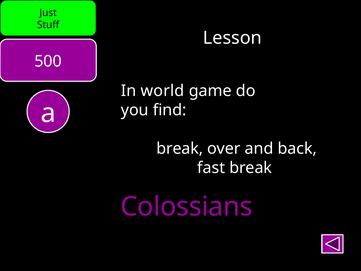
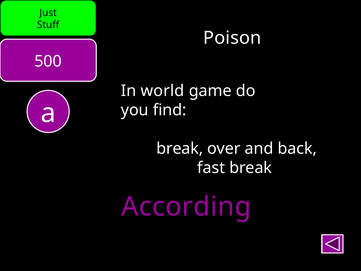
Lesson: Lesson -> Poison
Colossians: Colossians -> According
